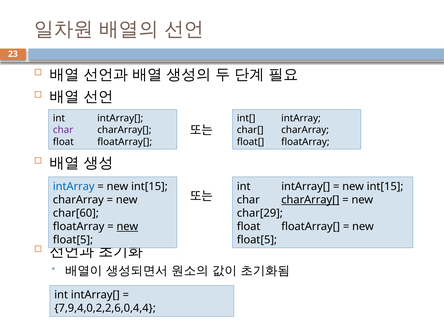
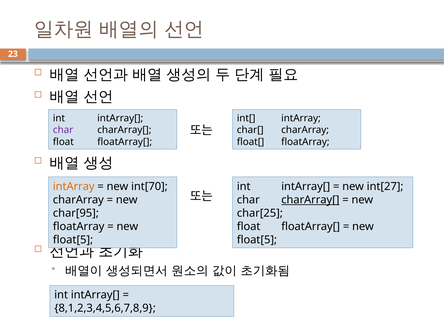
intArray at (74, 187) colour: blue -> orange
int[15 at (149, 187): int[15 -> int[70
int[15 at (385, 187): int[15 -> int[27
char[60: char[60 -> char[95
char[29: char[29 -> char[25
new at (127, 227) underline: present -> none
7,9,4,0,2,2,6,0,4,4: 7,9,4,0,2,2,6,0,4,4 -> 8,1,2,3,4,5,6,7,8,9
